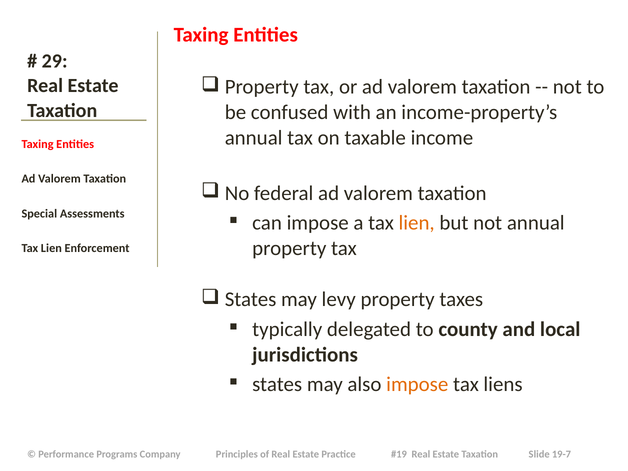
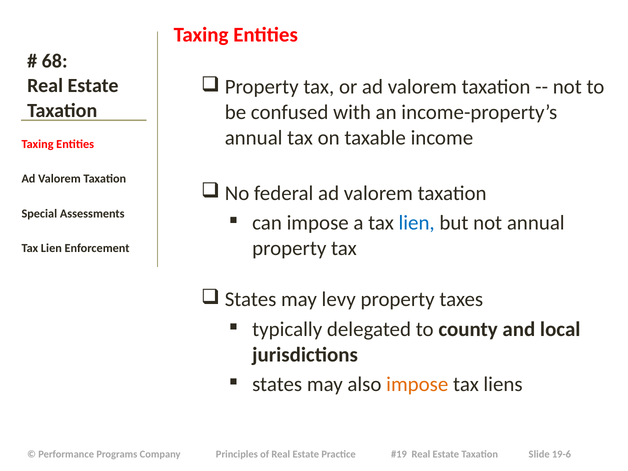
29: 29 -> 68
lien at (417, 223) colour: orange -> blue
19-7: 19-7 -> 19-6
